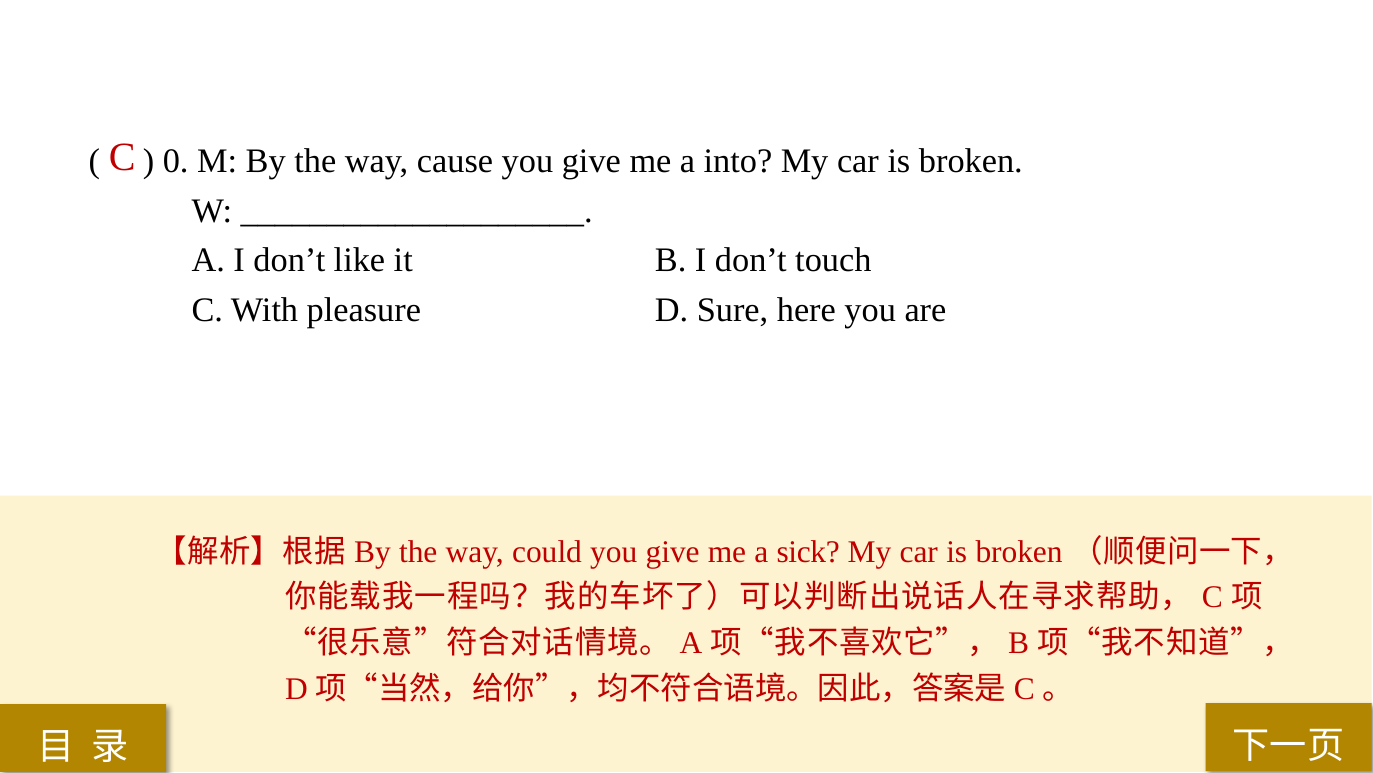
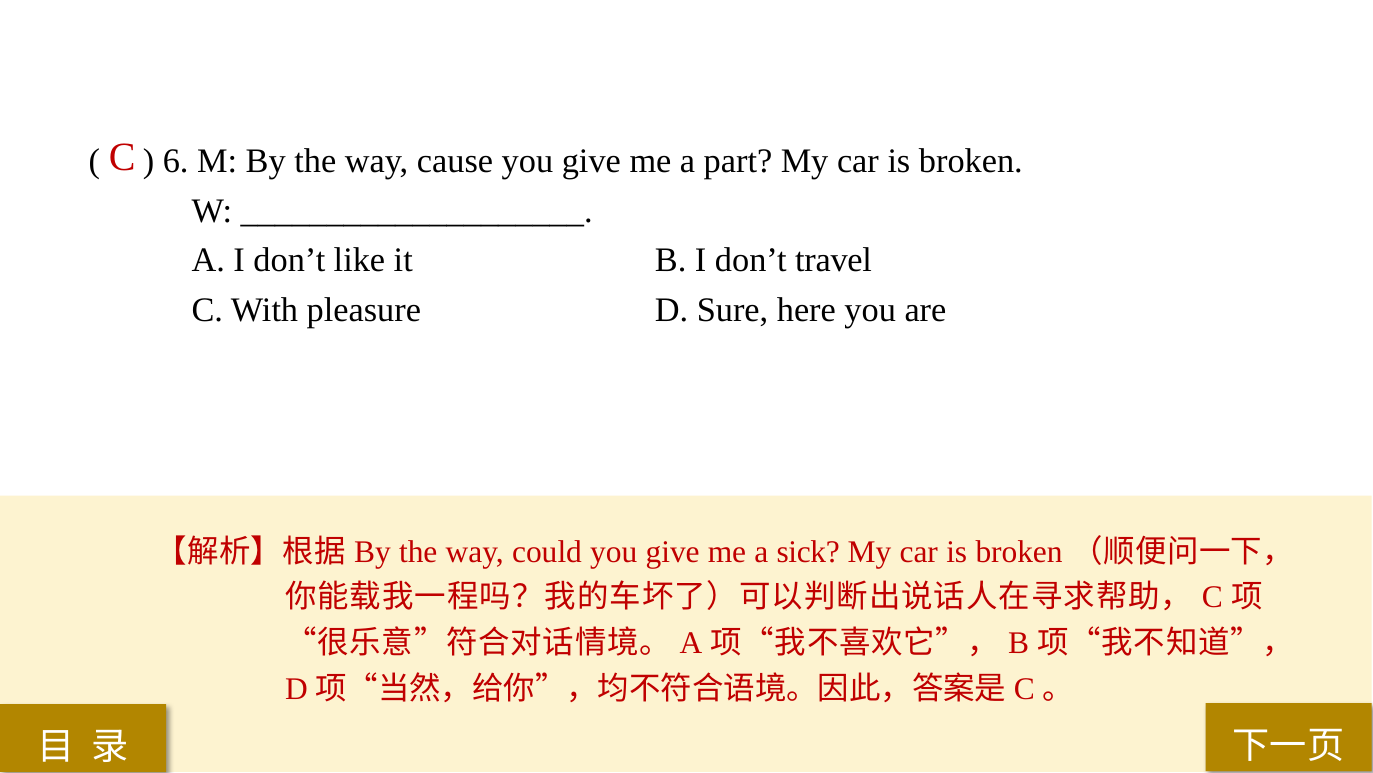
0: 0 -> 6
into: into -> part
touch: touch -> travel
